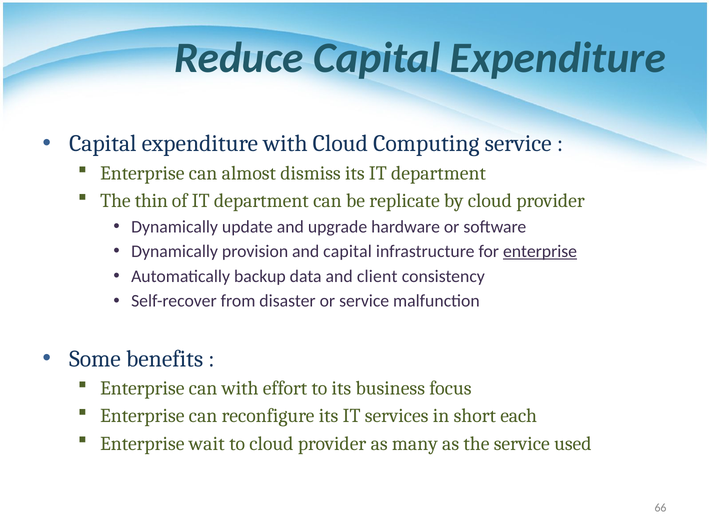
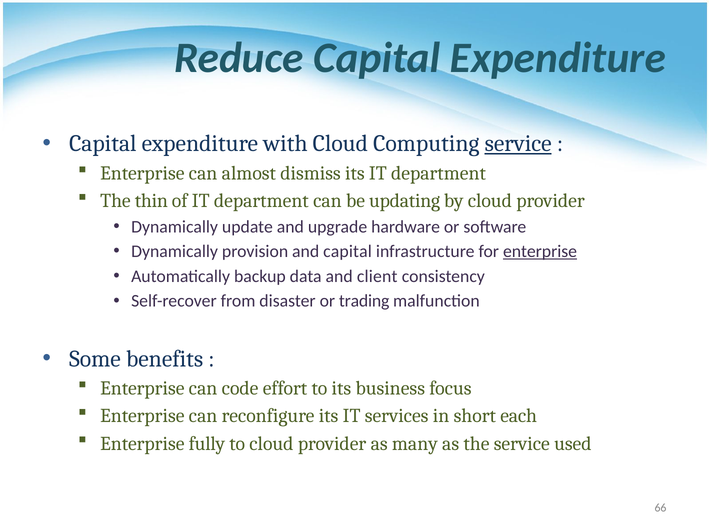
service at (518, 143) underline: none -> present
replicate: replicate -> updating
or service: service -> trading
can with: with -> code
wait: wait -> fully
